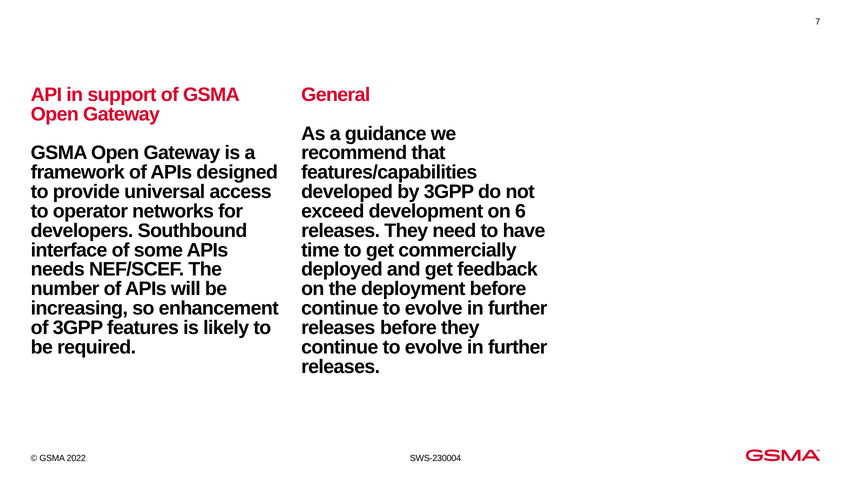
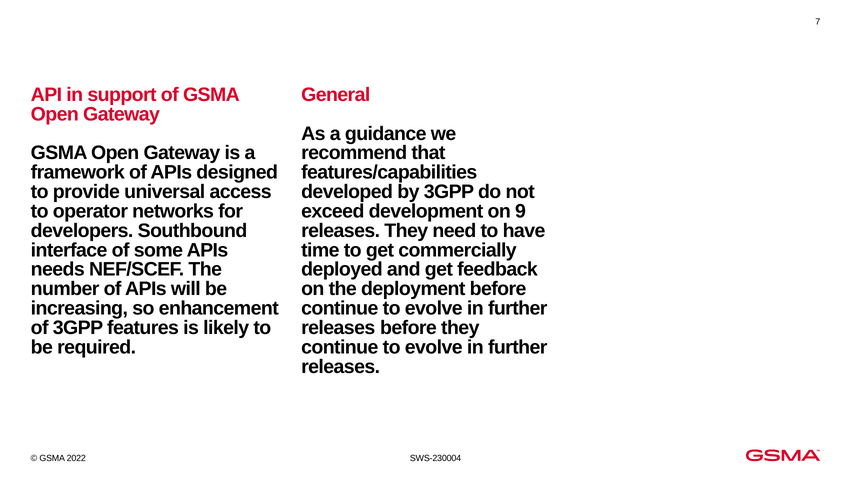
6: 6 -> 9
